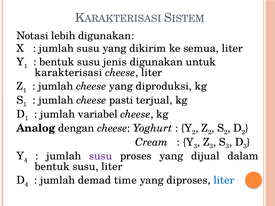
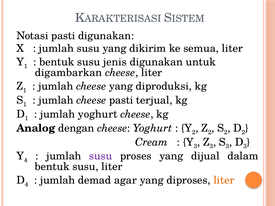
Notasi lebih: lebih -> pasti
karakterisasi: karakterisasi -> digambarkan
jumlah variabel: variabel -> yoghurt
time: time -> agar
liter at (224, 180) colour: blue -> orange
